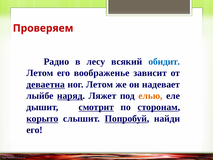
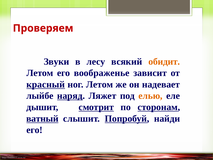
Радио: Радио -> Звуки
обидит colour: blue -> orange
деваетна: деваетна -> красный
корыто: корыто -> ватный
